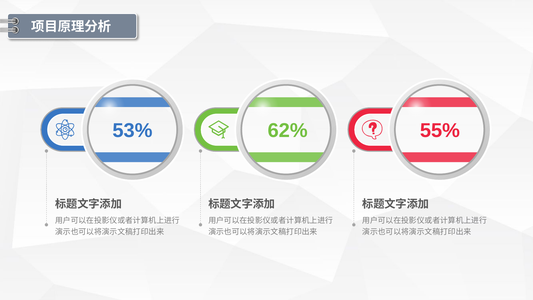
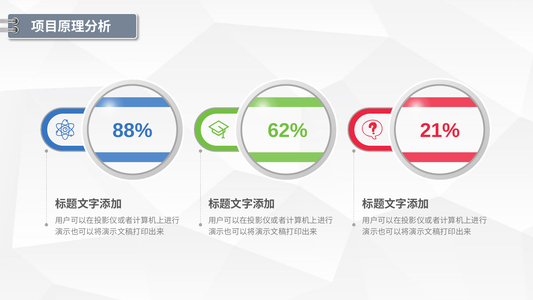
53%: 53% -> 88%
55%: 55% -> 21%
